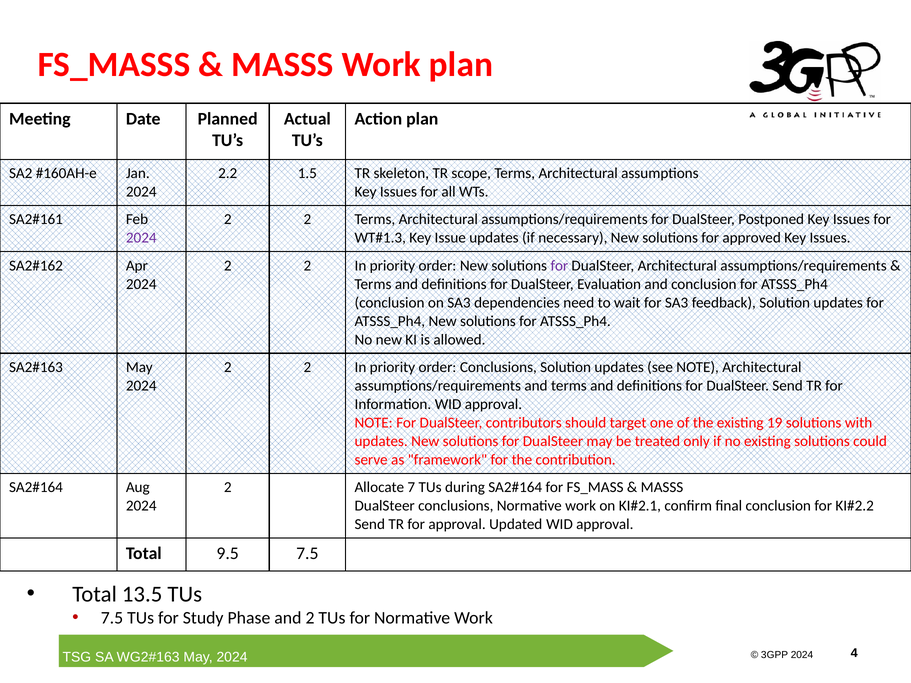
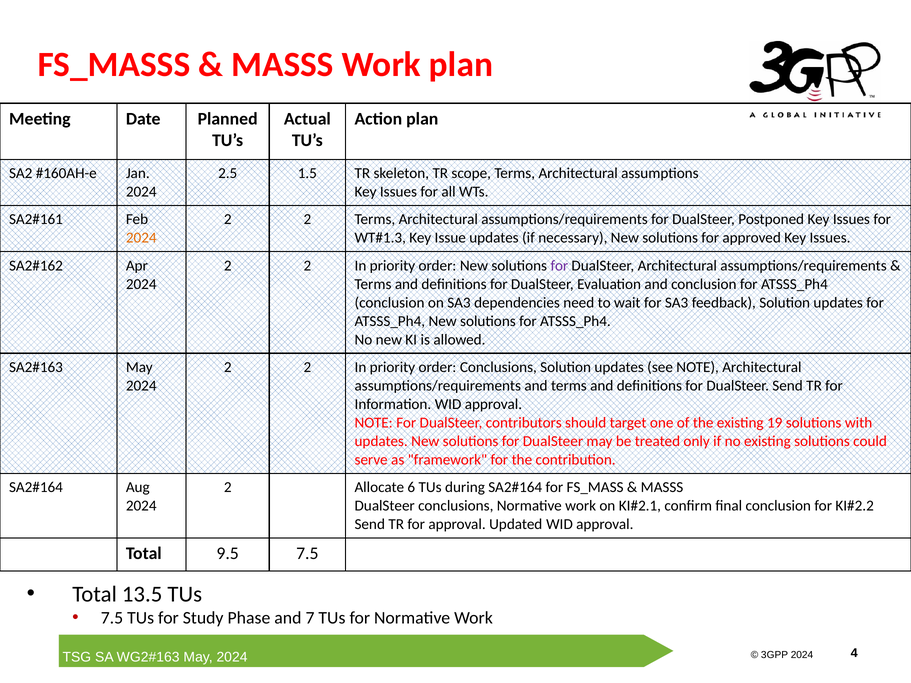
2.2: 2.2 -> 2.5
2024 at (141, 238) colour: purple -> orange
7: 7 -> 6
and 2: 2 -> 7
